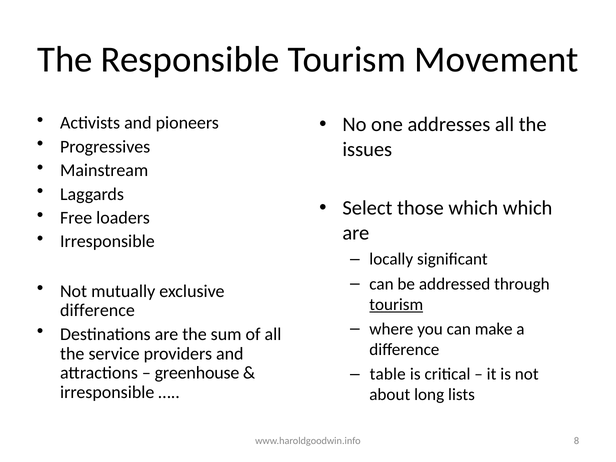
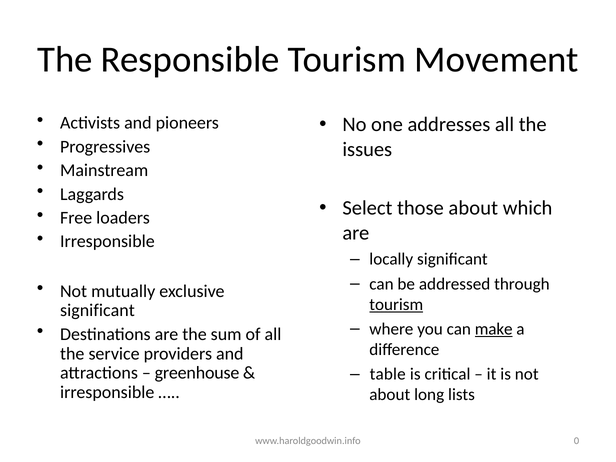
those which: which -> about
difference at (97, 311): difference -> significant
make underline: none -> present
8: 8 -> 0
